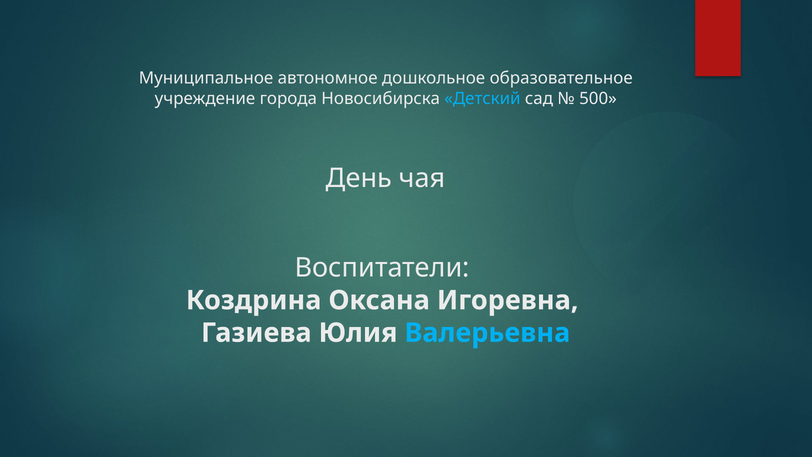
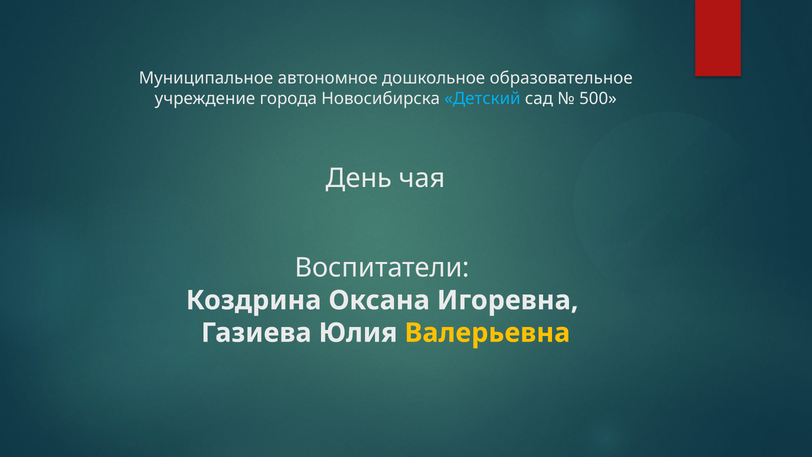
Валерьевна colour: light blue -> yellow
